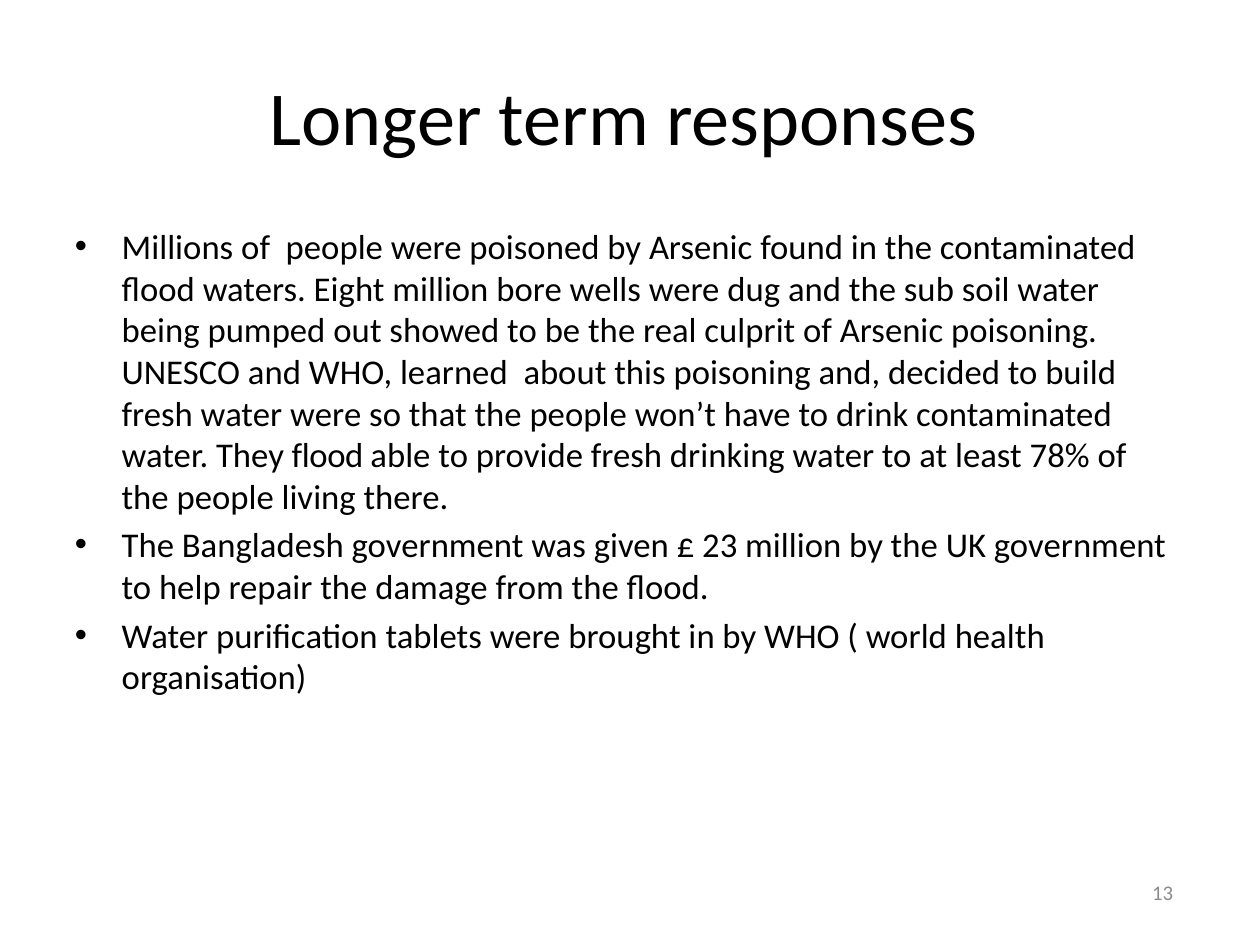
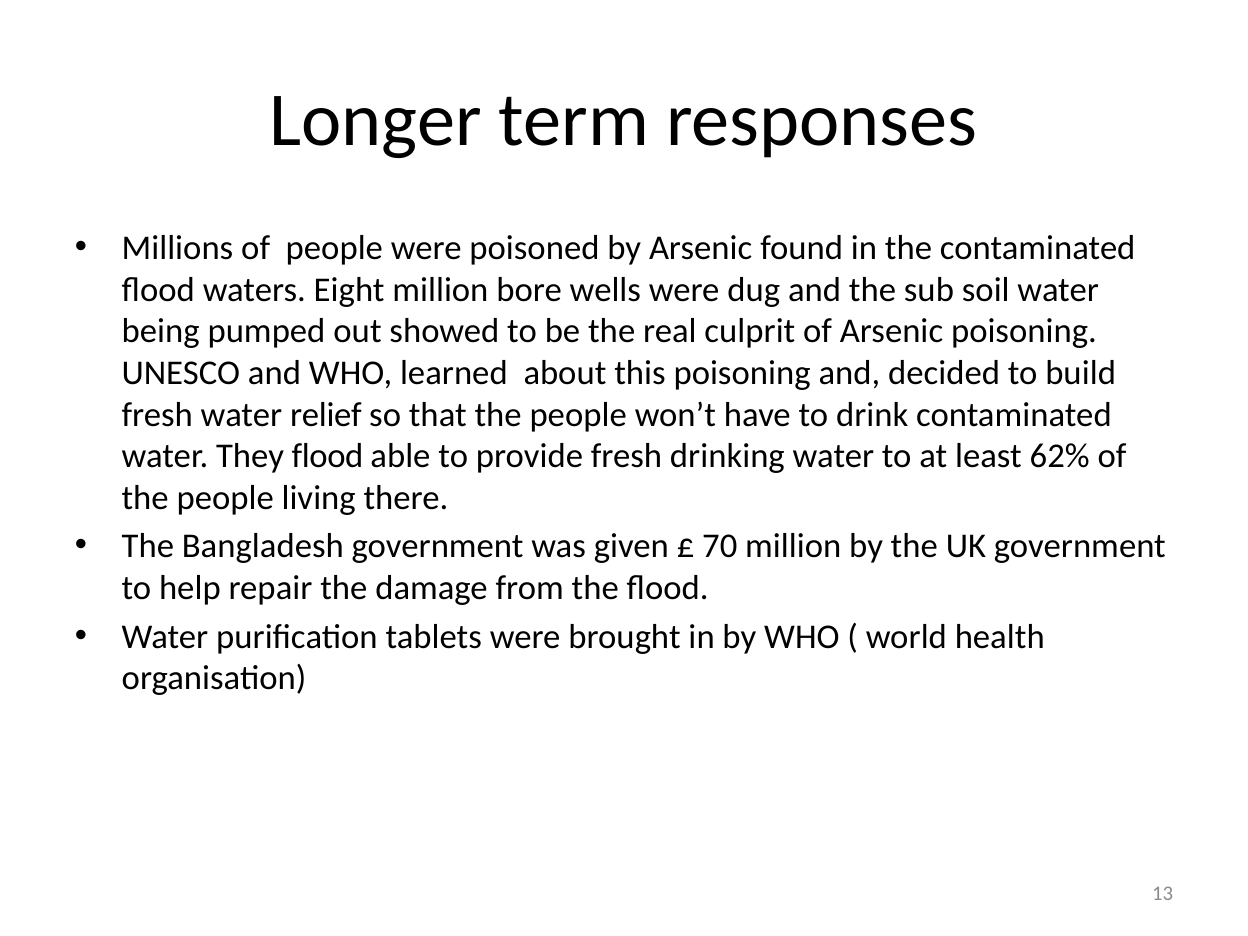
water were: were -> relief
78%: 78% -> 62%
23: 23 -> 70
